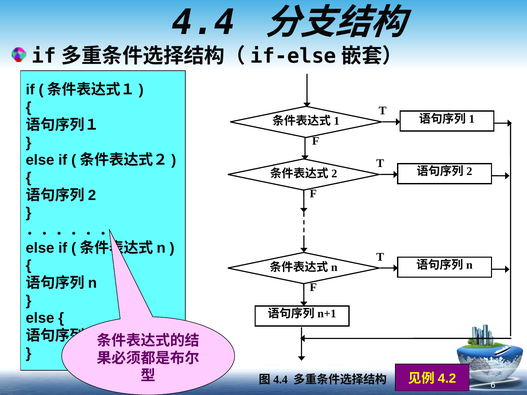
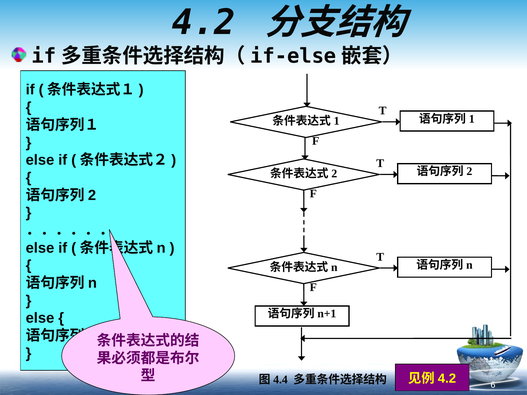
4.4: 4.4 -> 4.2
